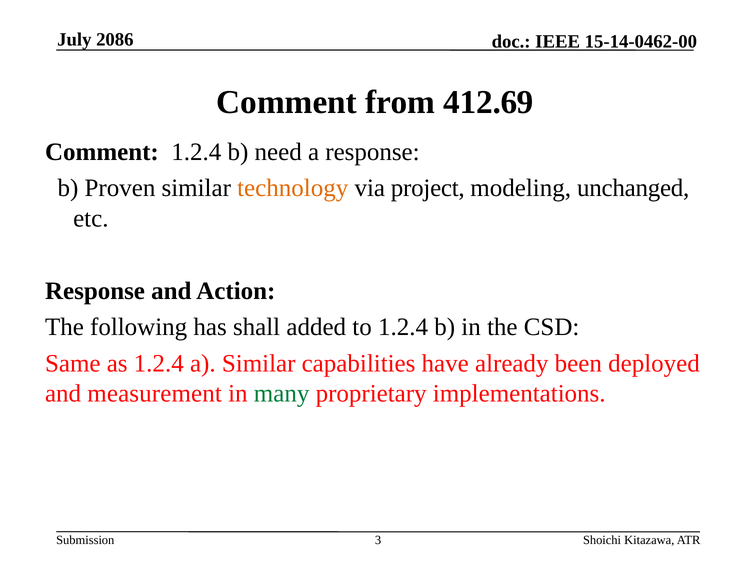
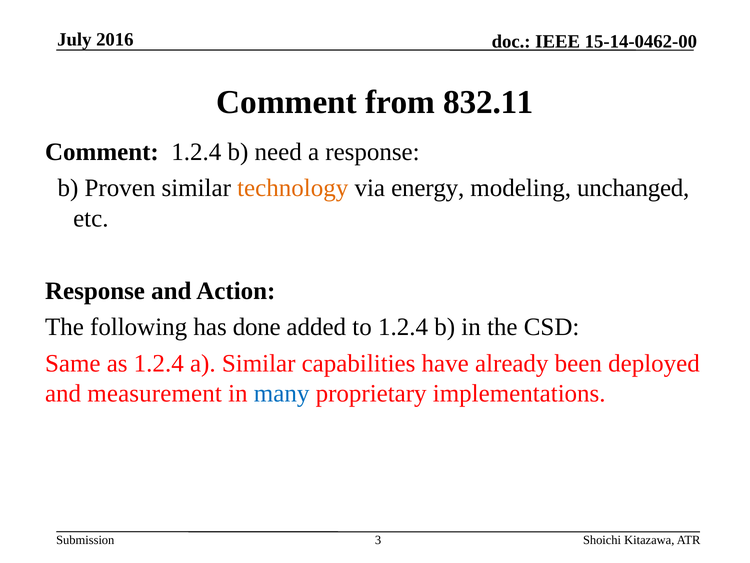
2086: 2086 -> 2016
412.69: 412.69 -> 832.11
project: project -> energy
shall: shall -> done
many colour: green -> blue
